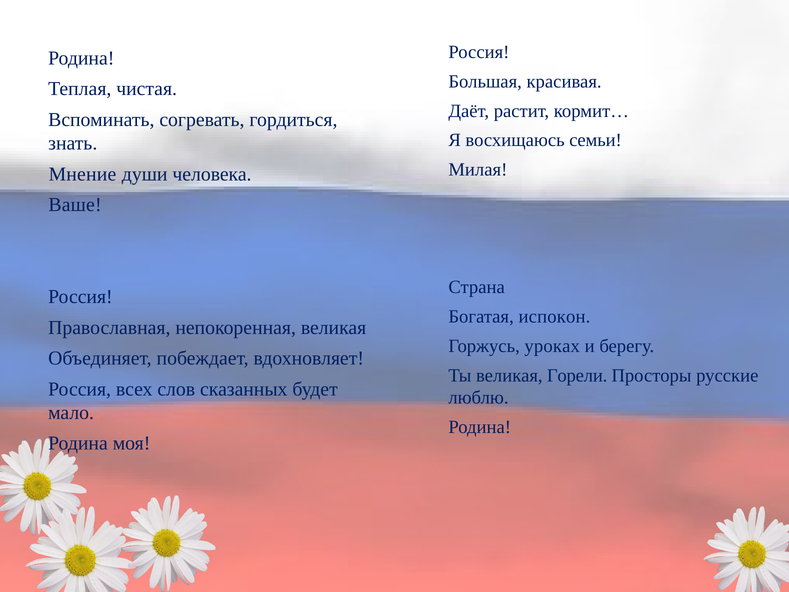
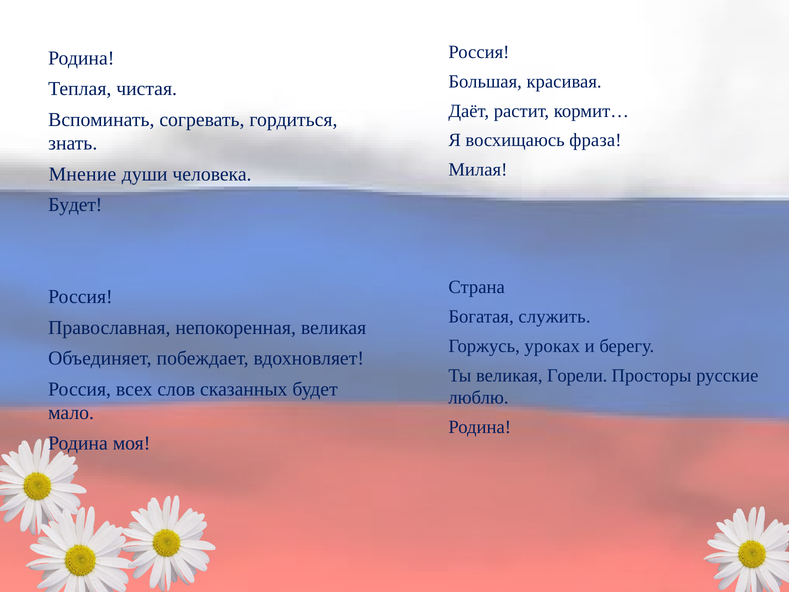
семьи: семьи -> фраза
Ваше at (75, 205): Ваше -> Будет
испокон: испокон -> служить
